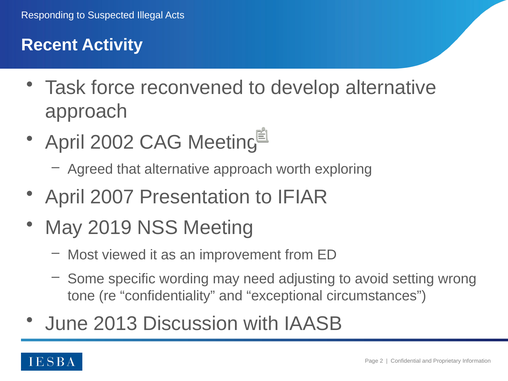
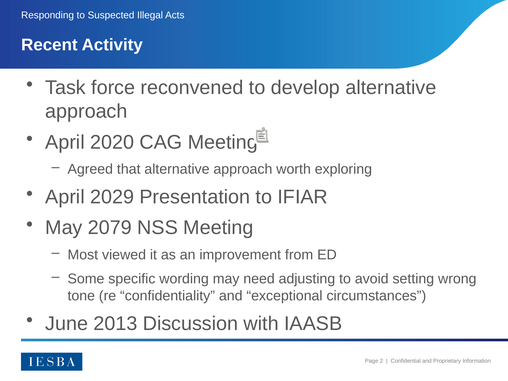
2002: 2002 -> 2020
2007: 2007 -> 2029
2019: 2019 -> 2079
